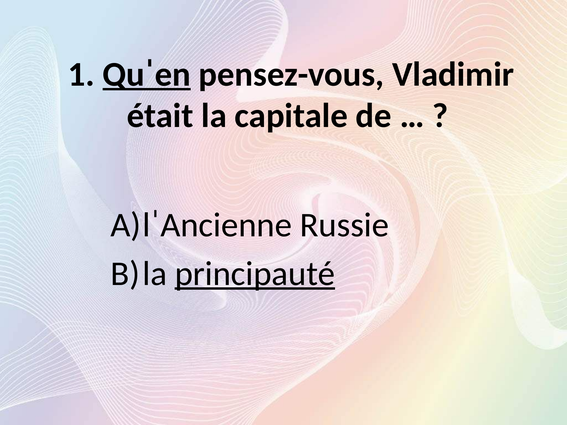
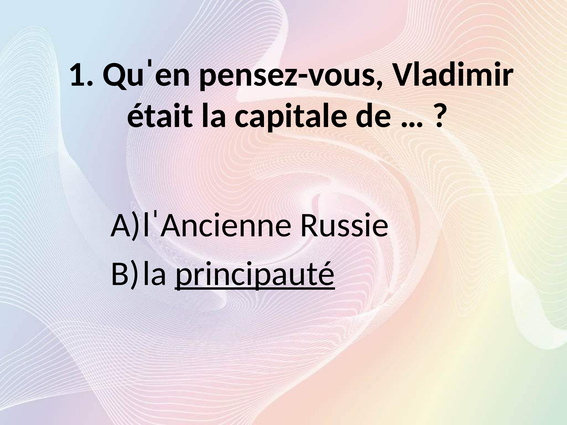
Quˈen underline: present -> none
